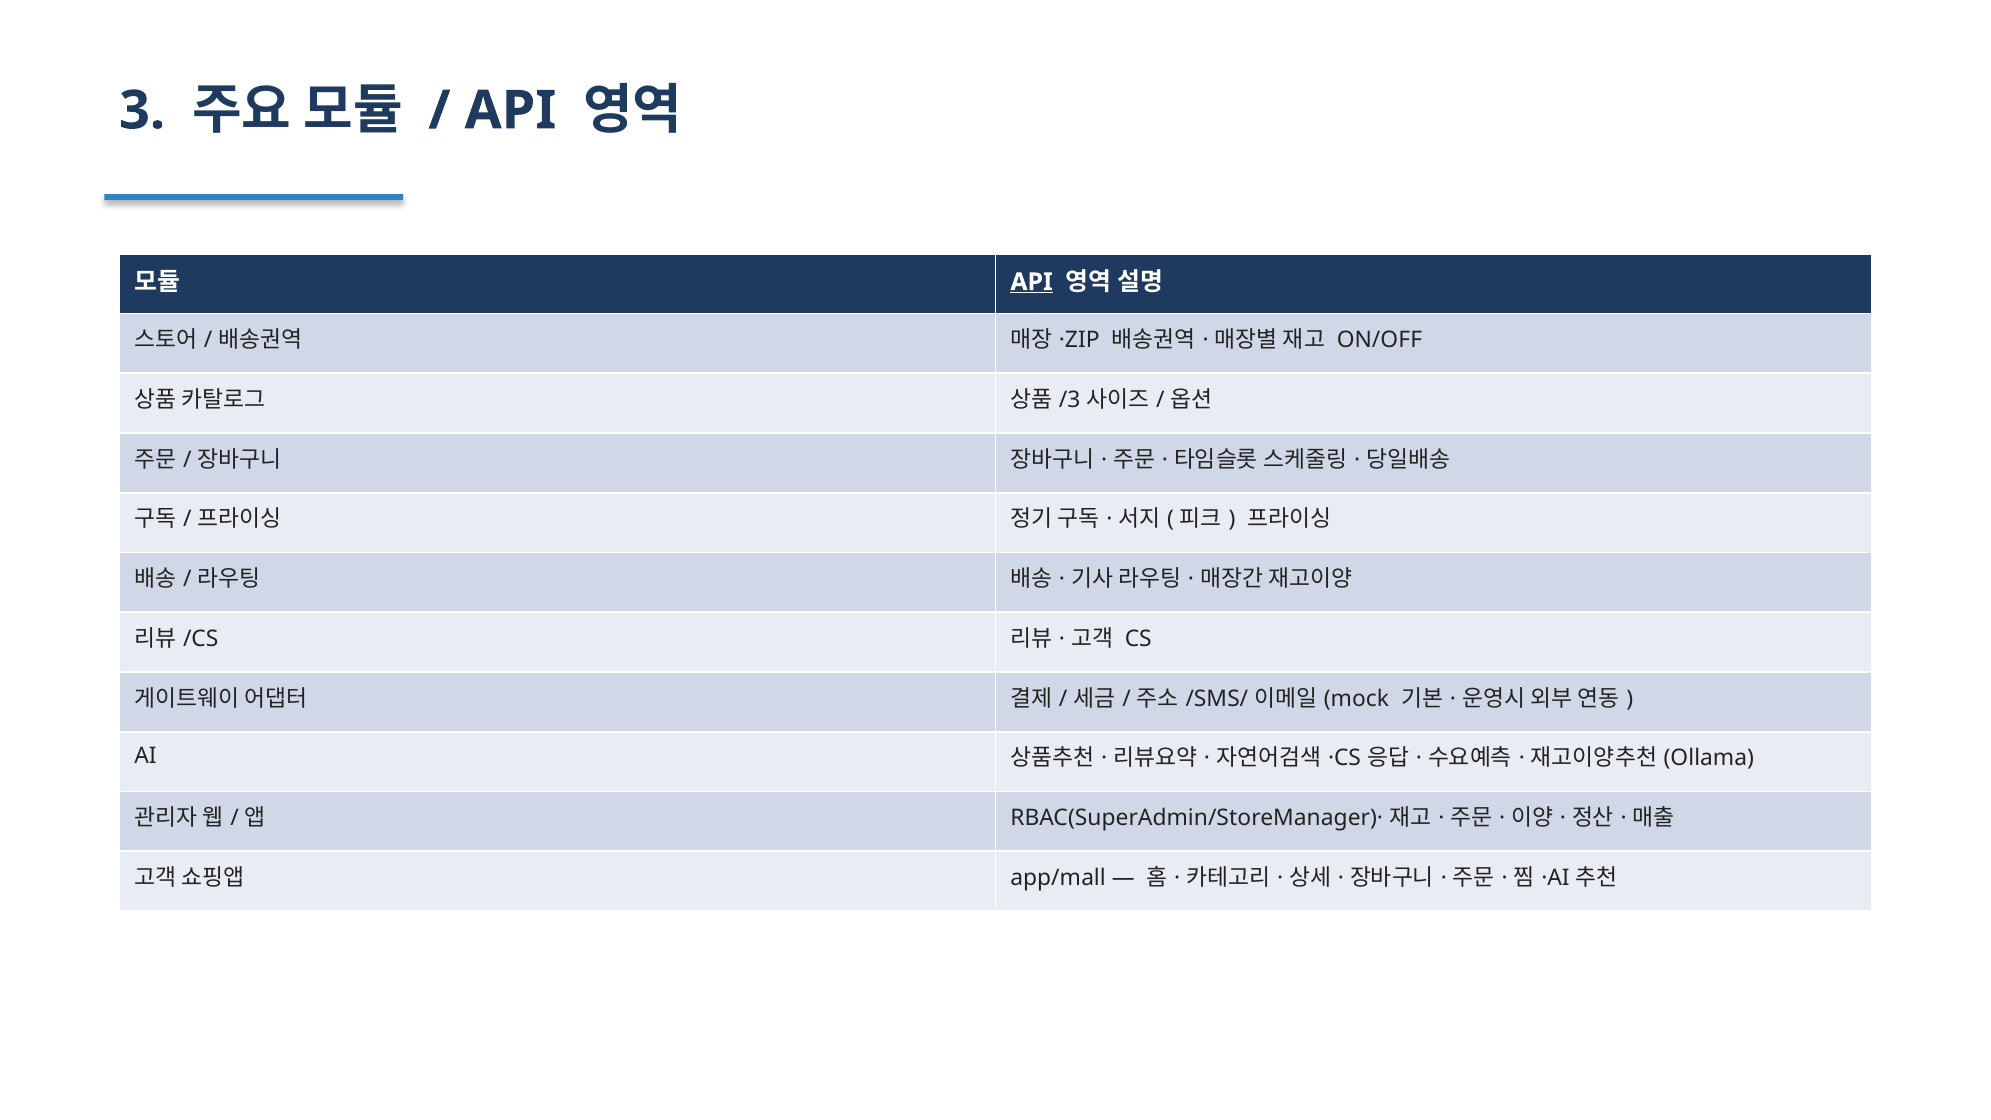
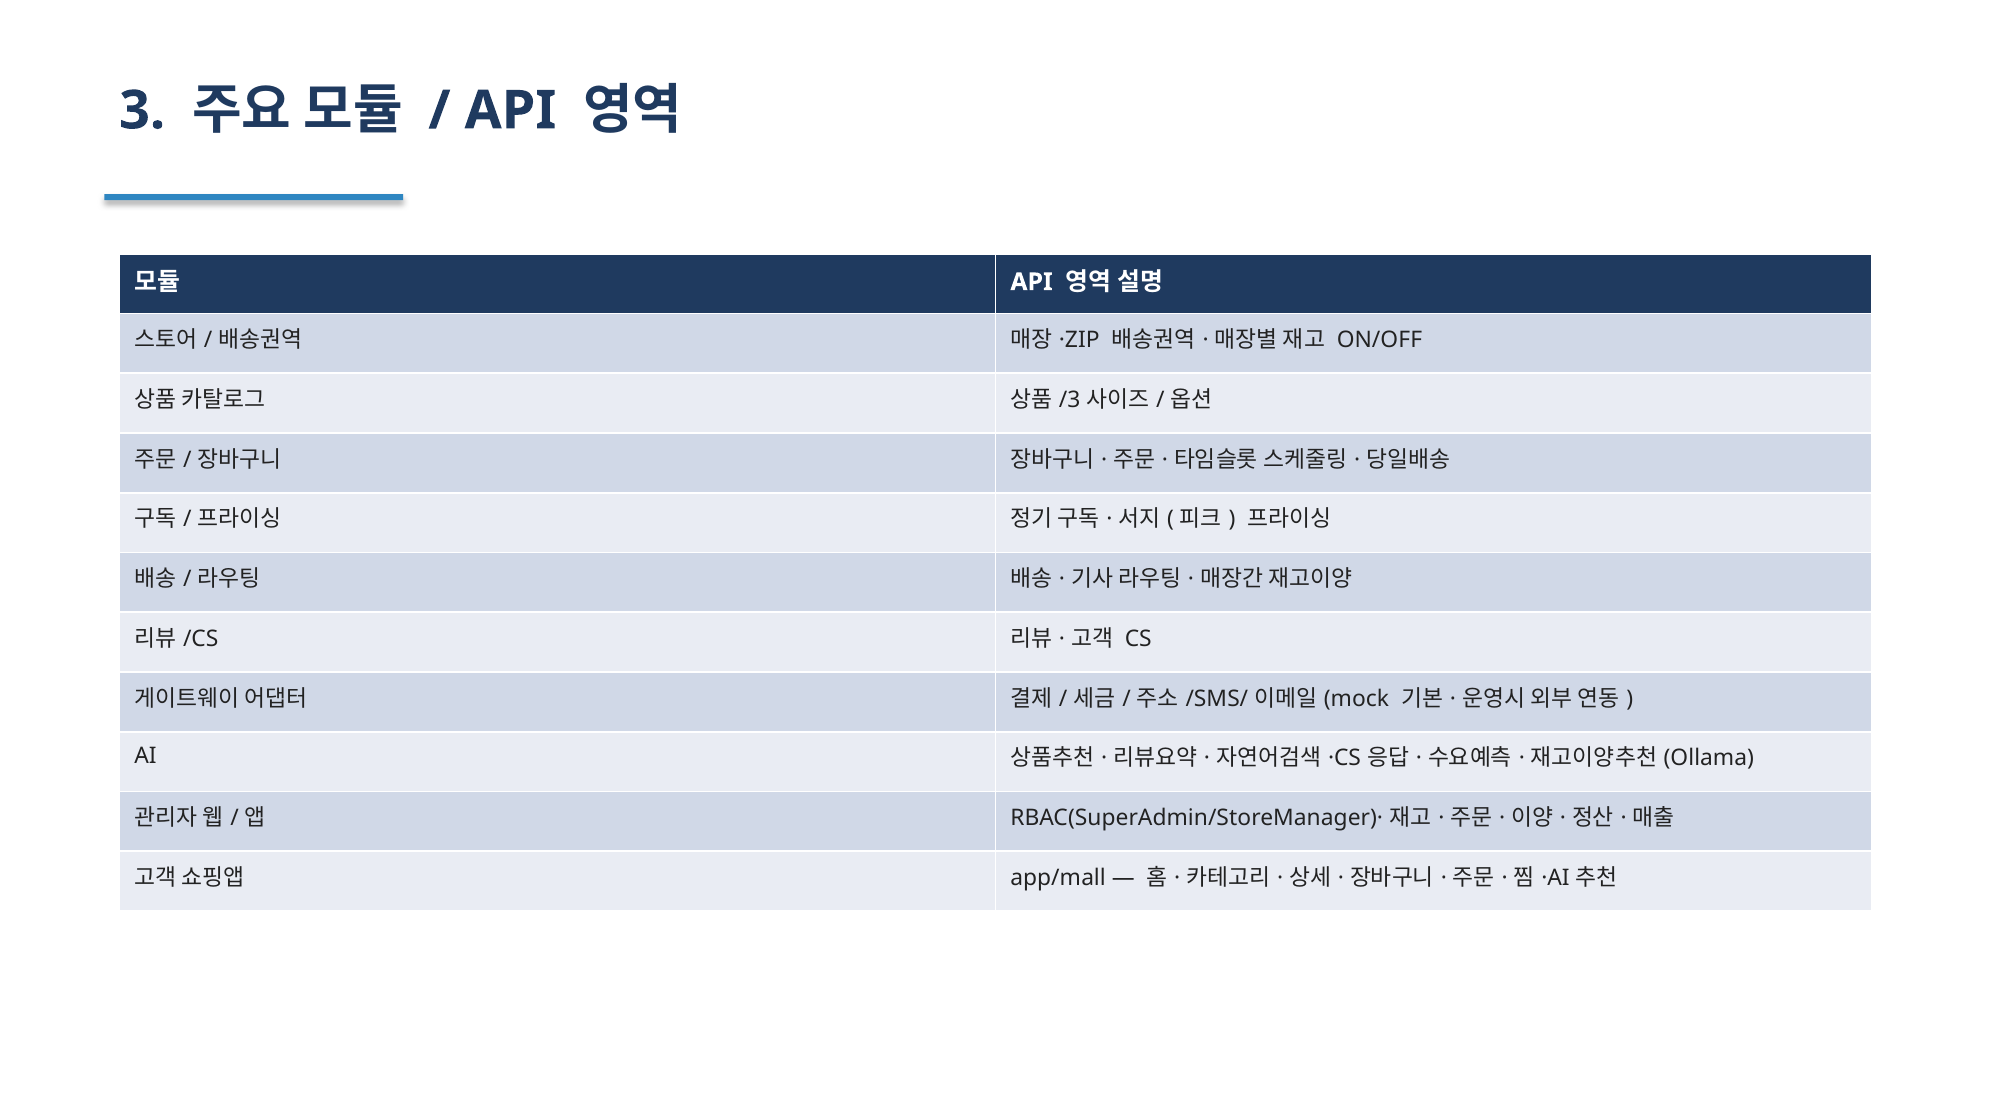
API at (1032, 282) underline: present -> none
